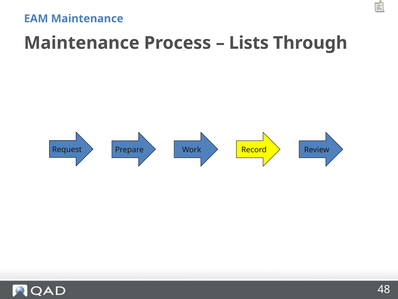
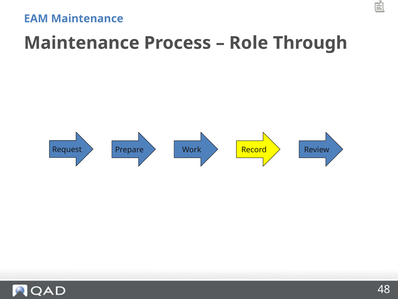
Lists: Lists -> Role
